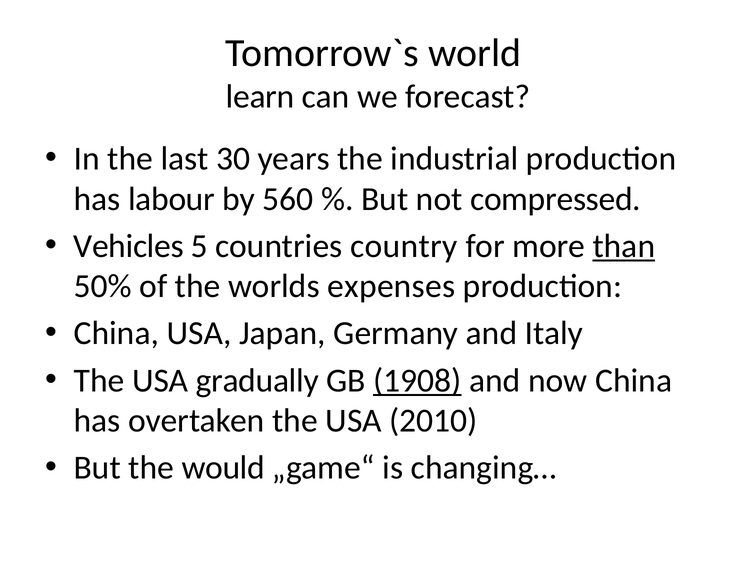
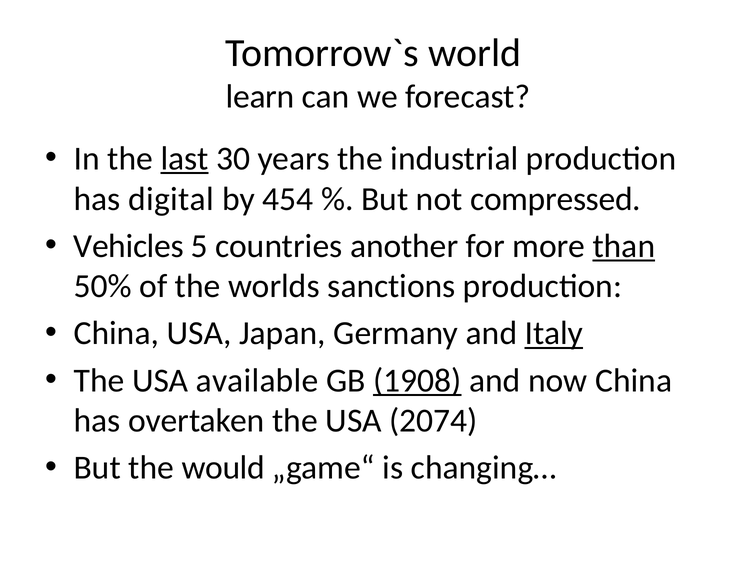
last underline: none -> present
labour: labour -> digital
560: 560 -> 454
country: country -> another
expenses: expenses -> sanctions
Italy underline: none -> present
gradually: gradually -> available
2010: 2010 -> 2074
